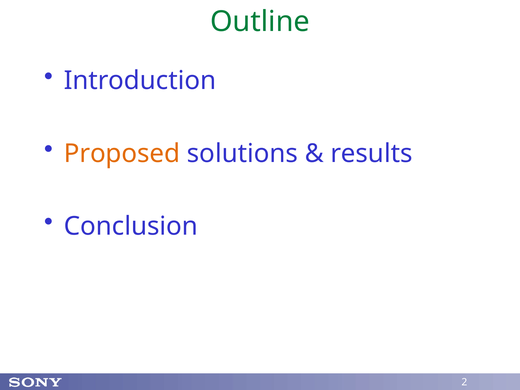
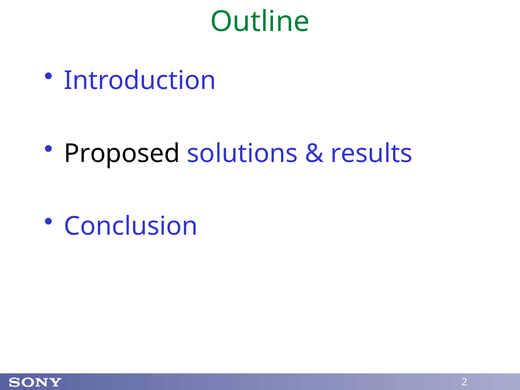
Proposed colour: orange -> black
